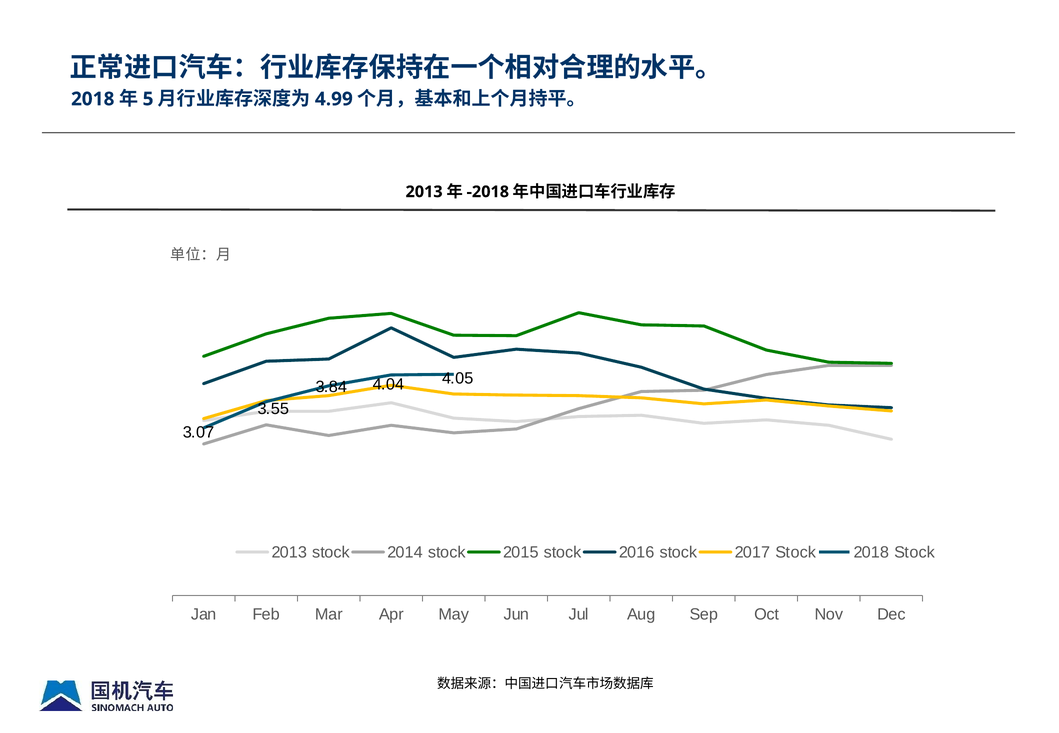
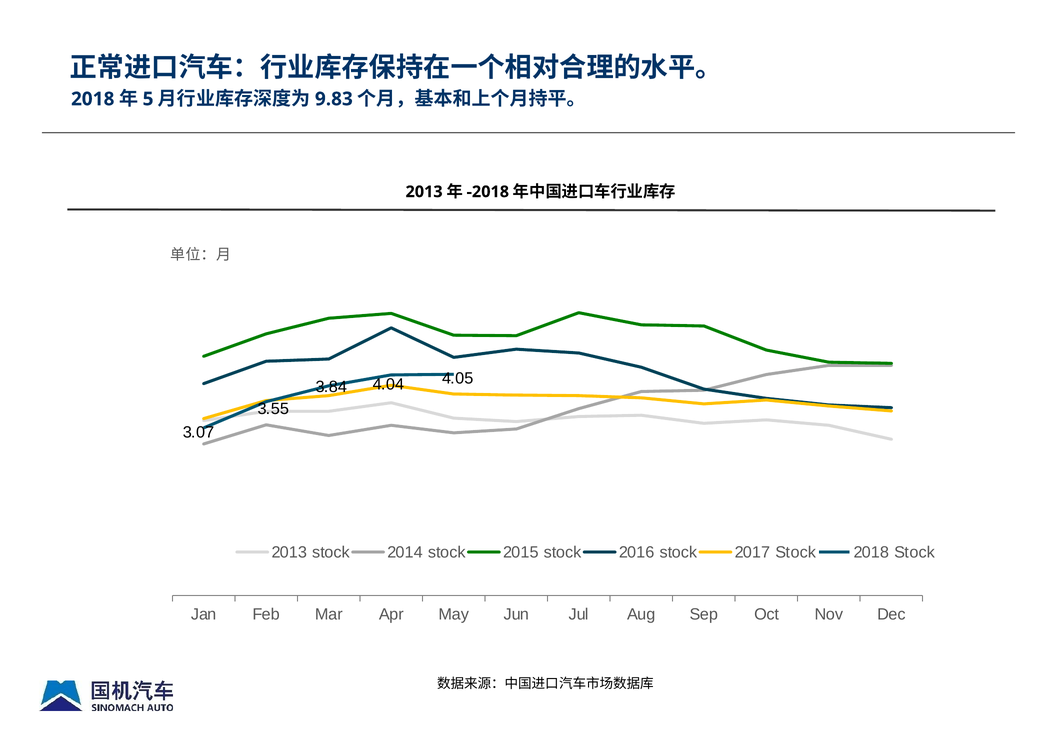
4.99: 4.99 -> 9.83
